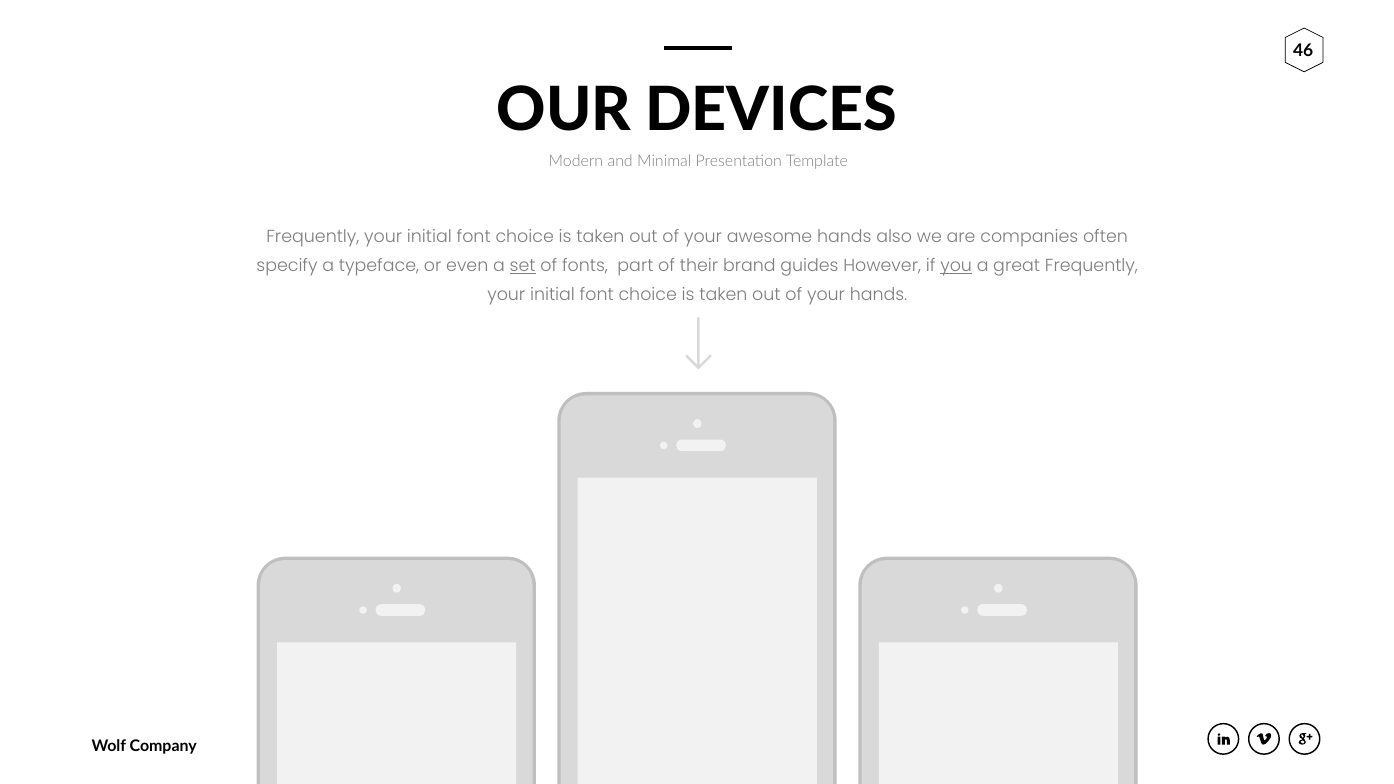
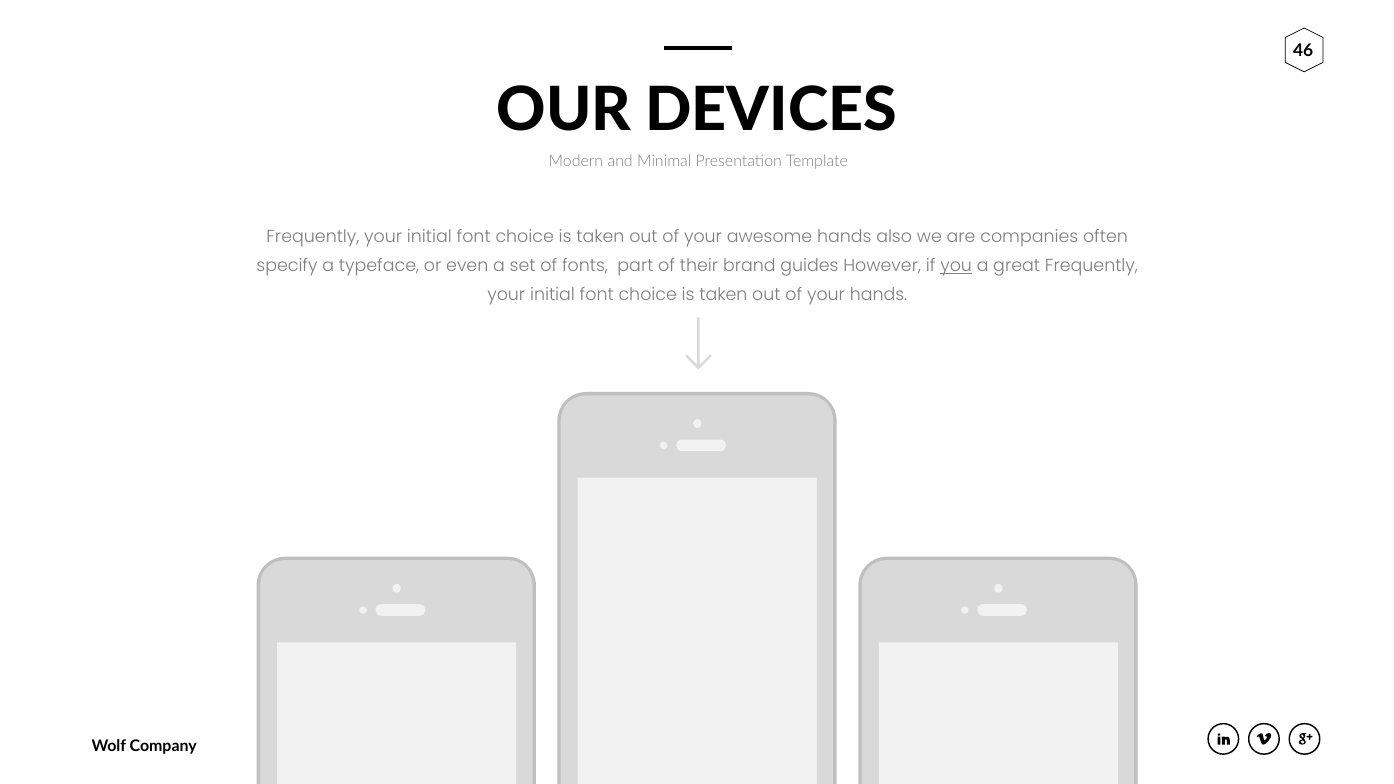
set underline: present -> none
